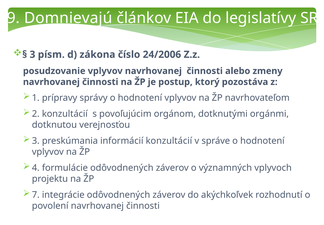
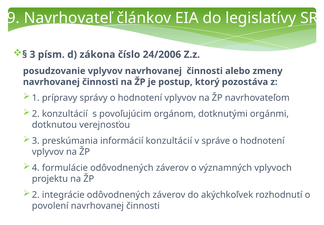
Domnievajú: Domnievajú -> Navrhovateľ
7 at (36, 194): 7 -> 2
